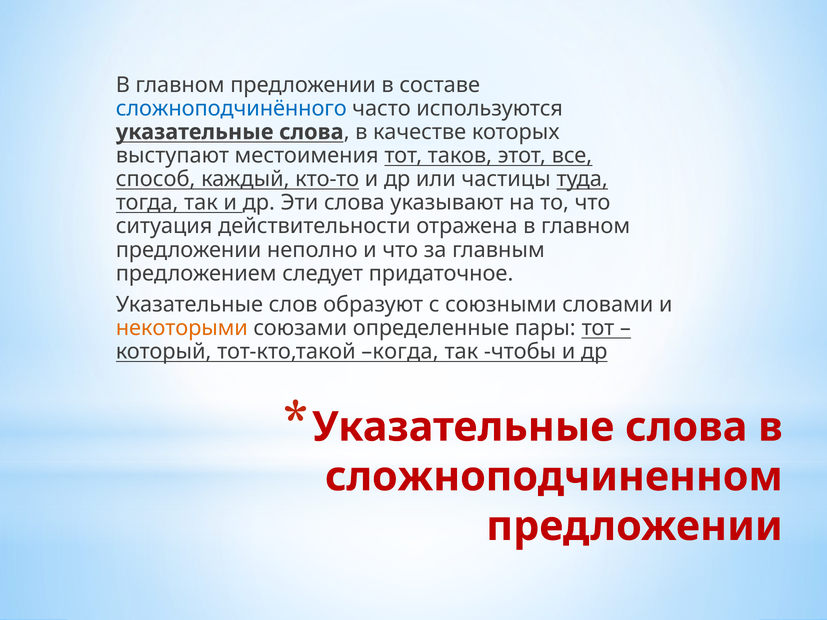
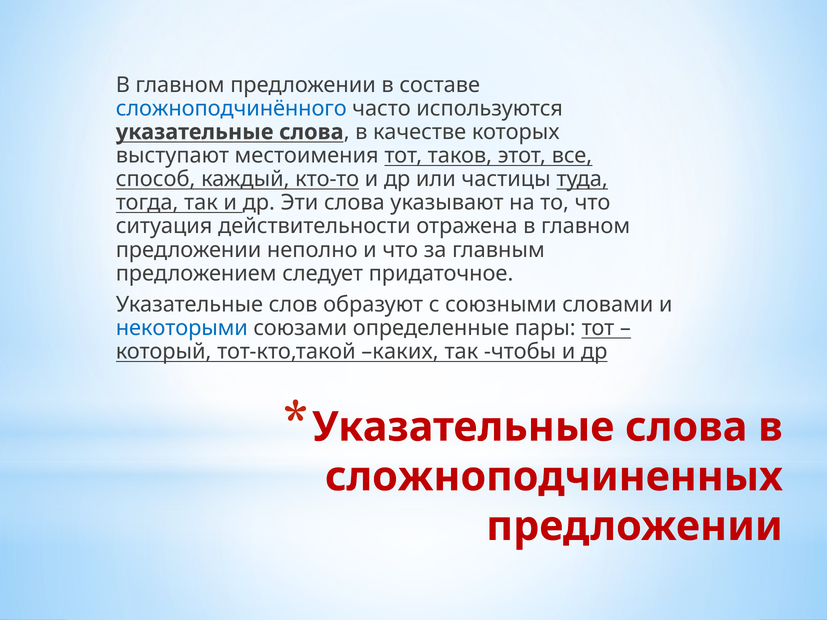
некоторыми colour: orange -> blue
когда: когда -> каких
сложноподчиненном: сложноподчиненном -> сложноподчиненных
